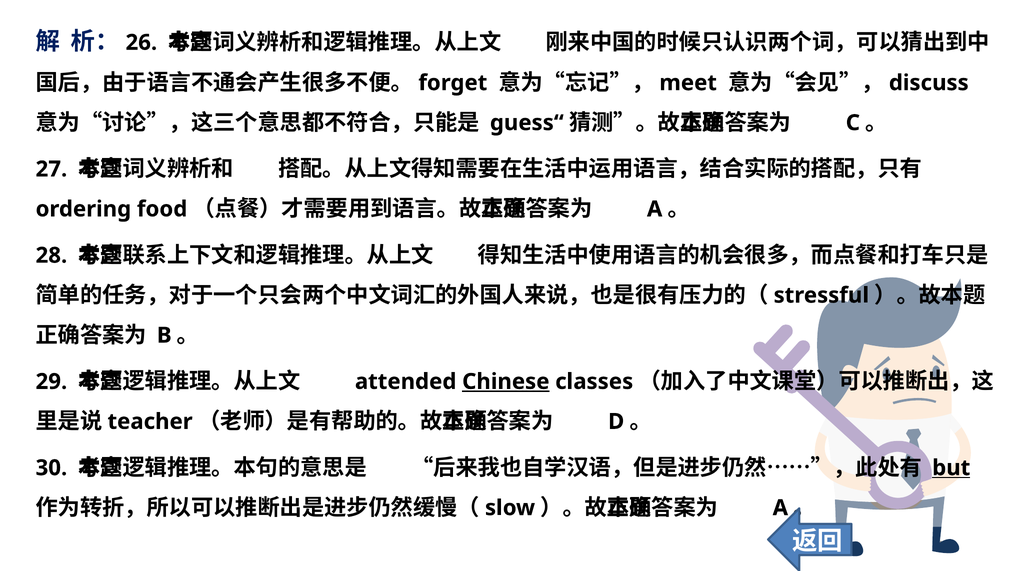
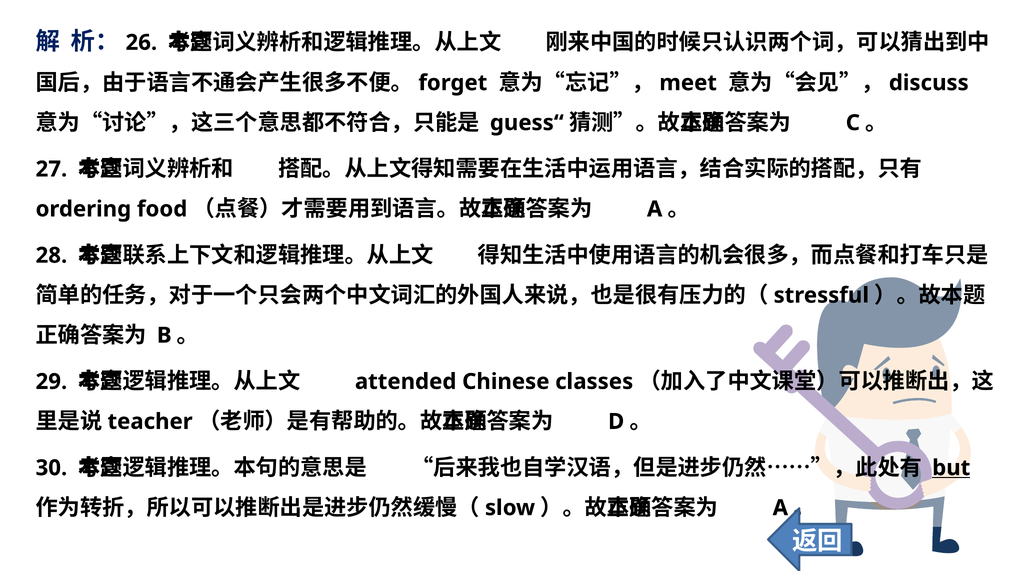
Chinese underline: present -> none
